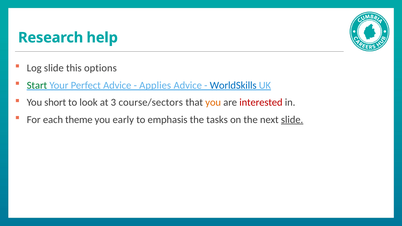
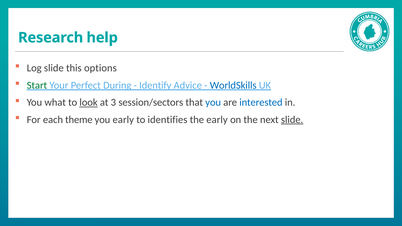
Perfect Advice: Advice -> During
Applies: Applies -> Identify
short: short -> what
look underline: none -> present
course/sectors: course/sectors -> session/sectors
you at (213, 103) colour: orange -> blue
interested colour: red -> blue
emphasis: emphasis -> identifies
the tasks: tasks -> early
